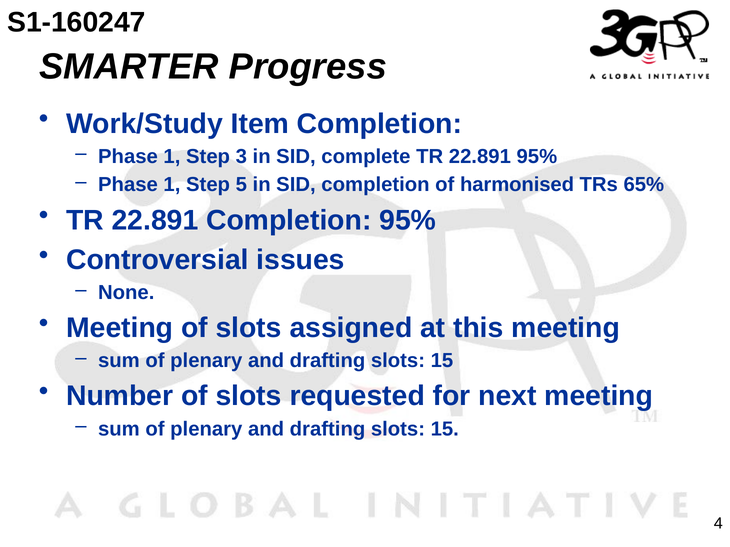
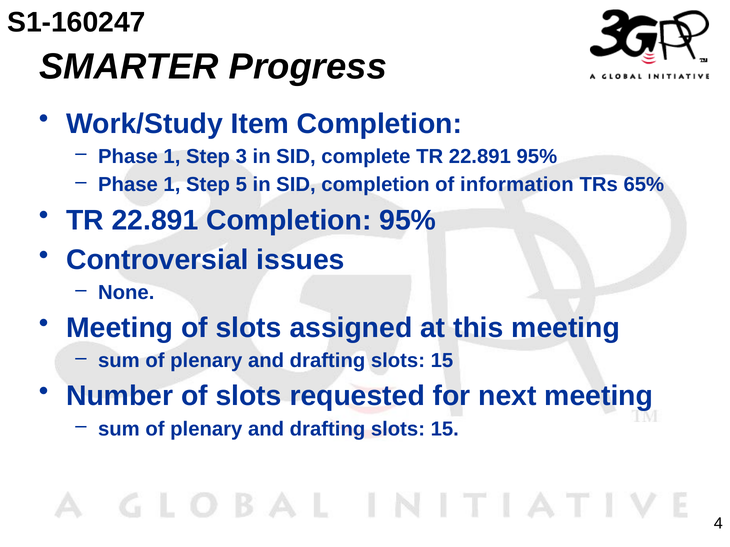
harmonised: harmonised -> information
